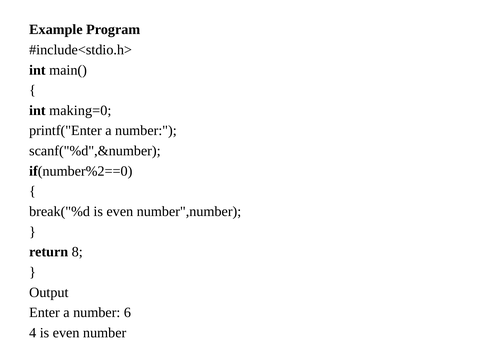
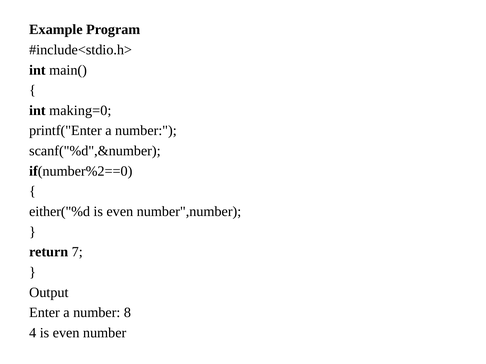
break("%d: break("%d -> either("%d
8: 8 -> 7
6: 6 -> 8
